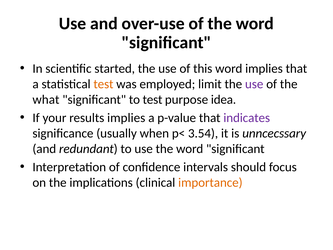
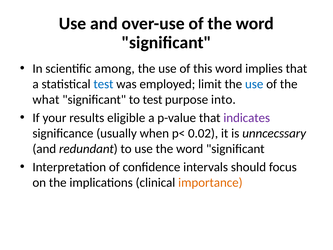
started: started -> among
test at (103, 84) colour: orange -> blue
use at (254, 84) colour: purple -> blue
idea: idea -> into
results implies: implies -> eligible
3.54: 3.54 -> 0.02
